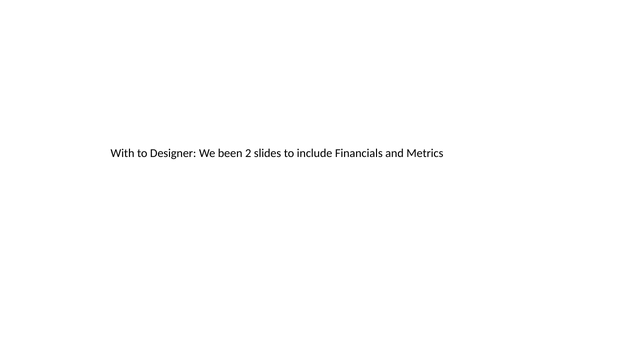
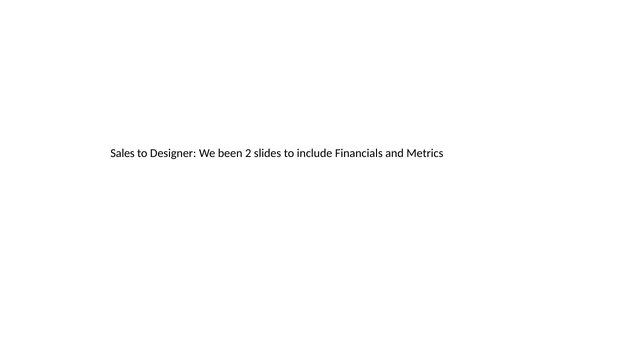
With: With -> Sales
